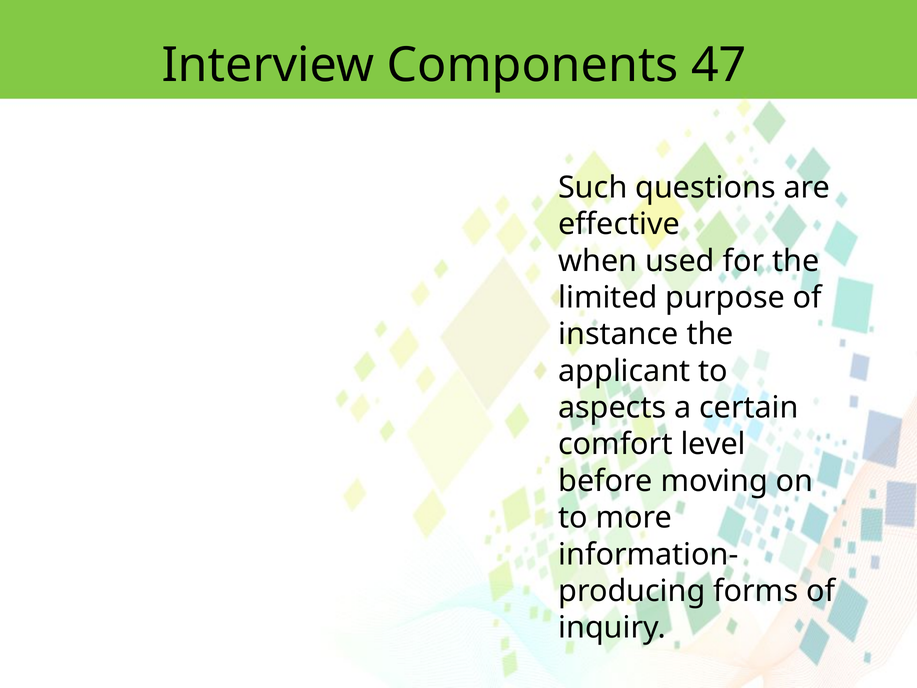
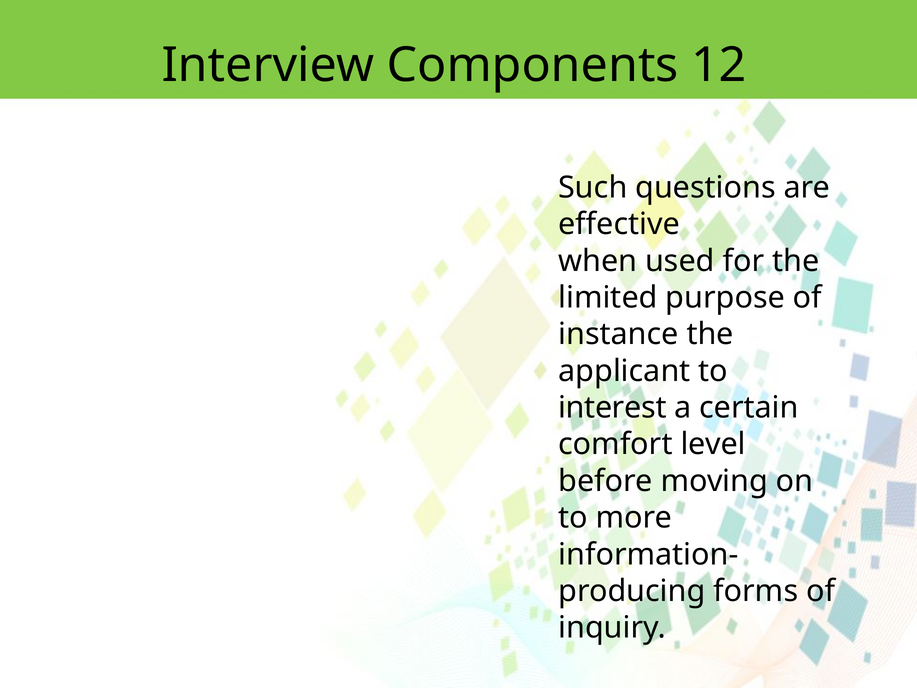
47: 47 -> 12
aspects: aspects -> interest
